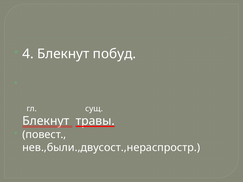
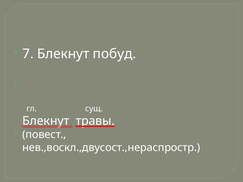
4: 4 -> 7
нев.,были.,двусост.,нераспростр: нев.,были.,двусост.,нераспростр -> нев.,воскл.,двусост.,нераспростр
